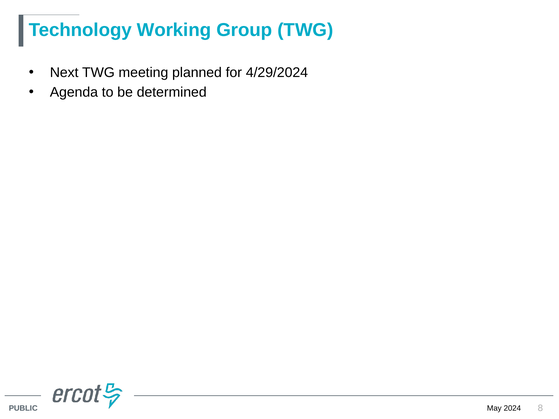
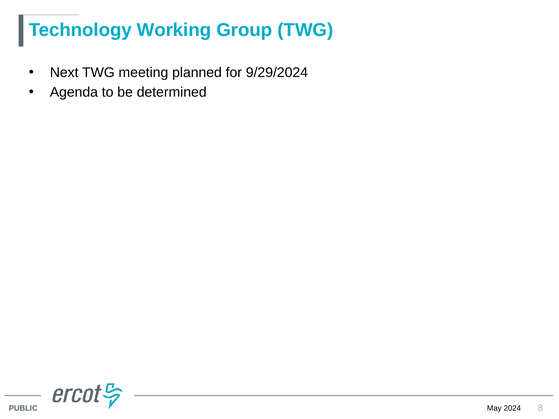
4/29/2024: 4/29/2024 -> 9/29/2024
